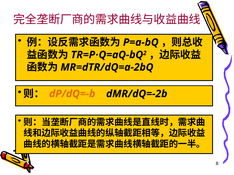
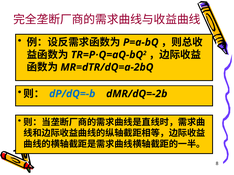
dP/dQ=-b colour: orange -> blue
